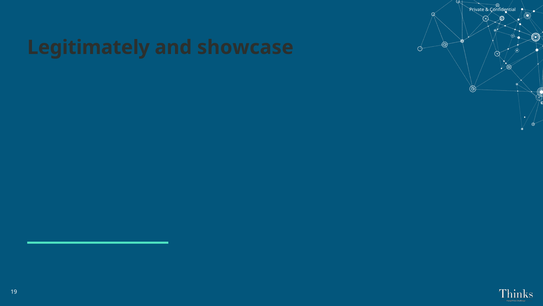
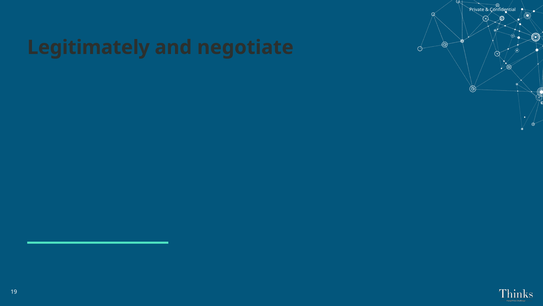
showcase: showcase -> negotiate
